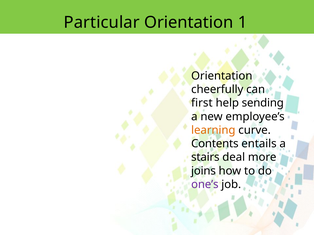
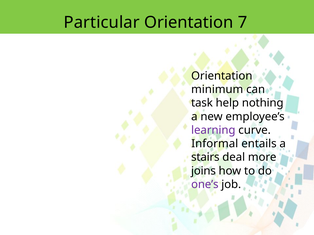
1: 1 -> 7
cheerfully: cheerfully -> minimum
first: first -> task
sending: sending -> nothing
learning colour: orange -> purple
Contents: Contents -> Informal
